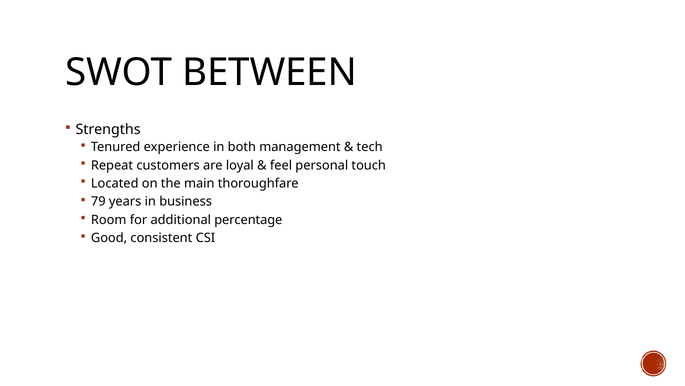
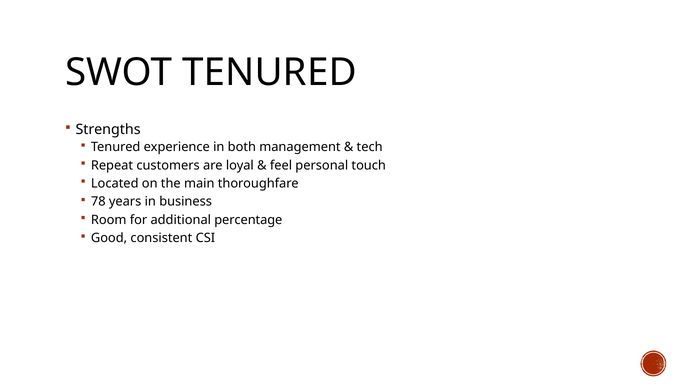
SWOT BETWEEN: BETWEEN -> TENURED
79: 79 -> 78
